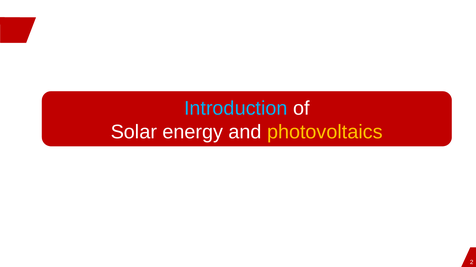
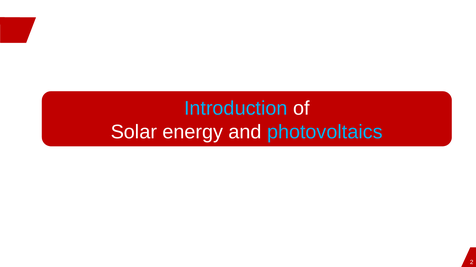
photovoltaics colour: yellow -> light blue
